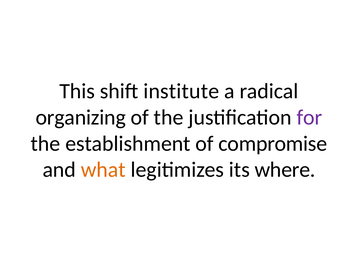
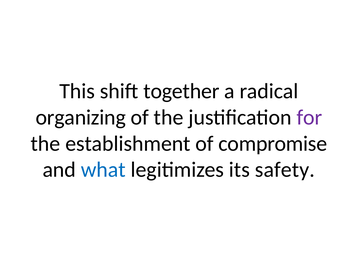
institute: institute -> together
what colour: orange -> blue
where: where -> safety
